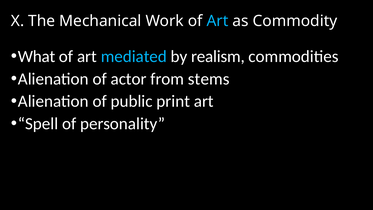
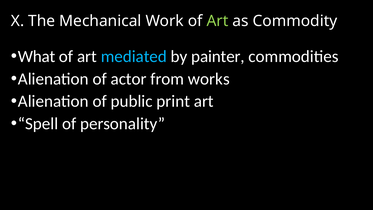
Art at (218, 21) colour: light blue -> light green
realism: realism -> painter
stems: stems -> works
